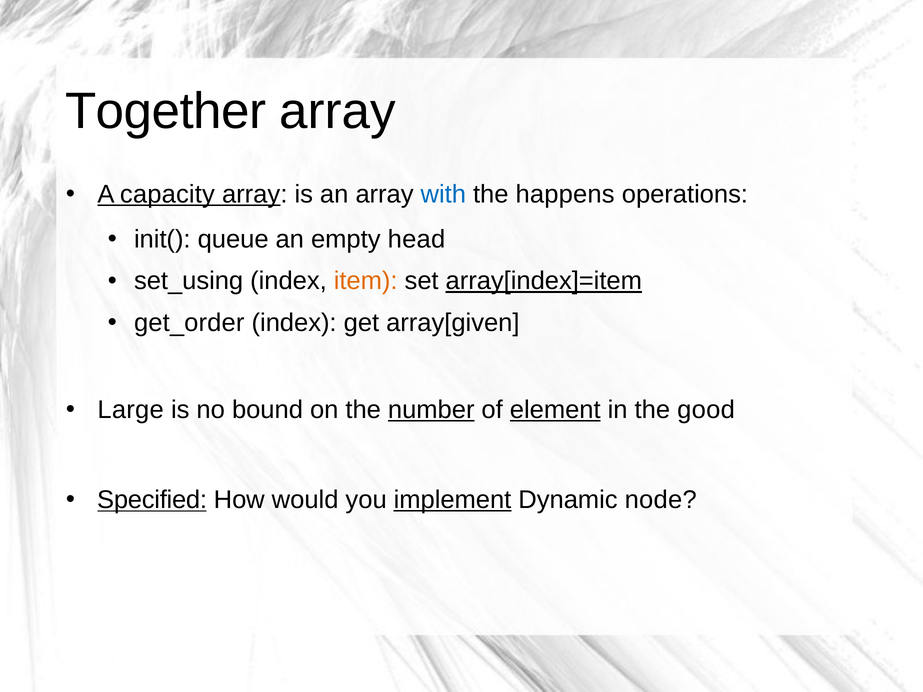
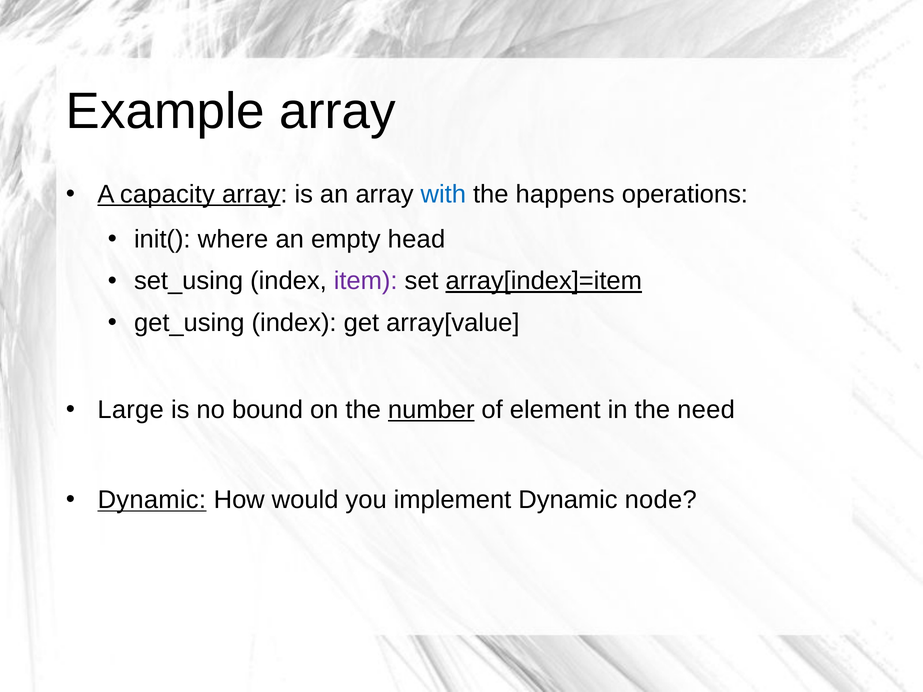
Together: Together -> Example
queue: queue -> where
item colour: orange -> purple
get_order: get_order -> get_using
array[given: array[given -> array[value
element underline: present -> none
good: good -> need
Specified at (152, 500): Specified -> Dynamic
implement underline: present -> none
